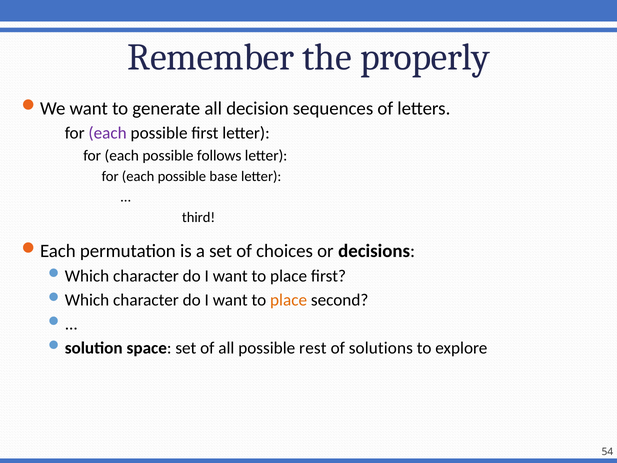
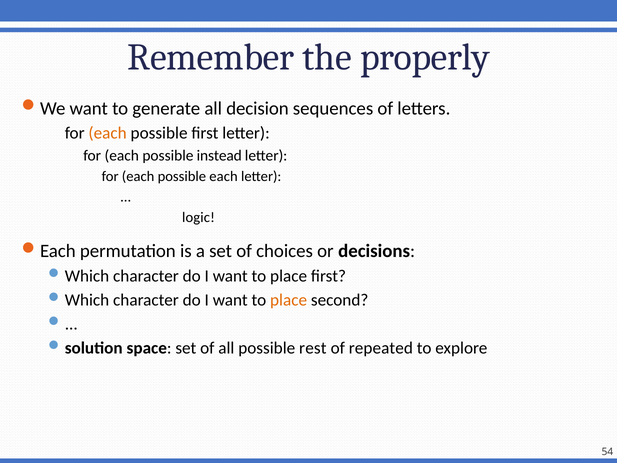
each at (108, 133) colour: purple -> orange
follows: follows -> instead
possible base: base -> each
third: third -> logic
solutions: solutions -> repeated
